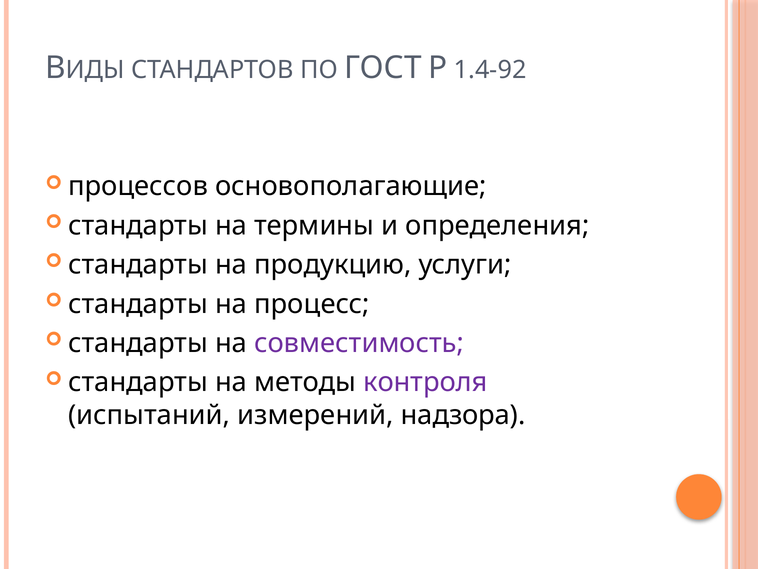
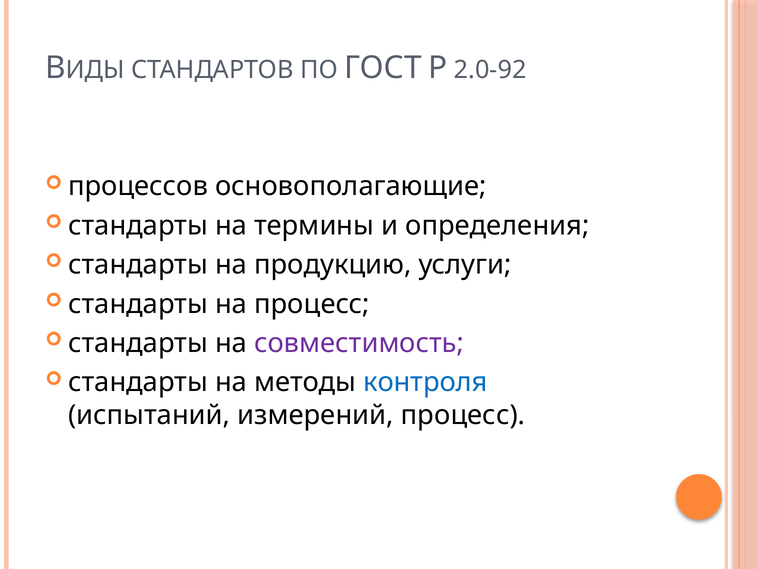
1.4-92: 1.4-92 -> 2.0-92
контроля colour: purple -> blue
измерений надзора: надзора -> процесс
